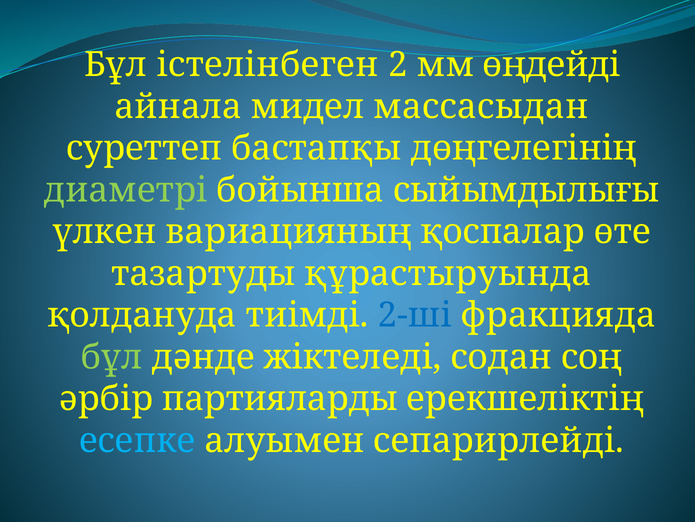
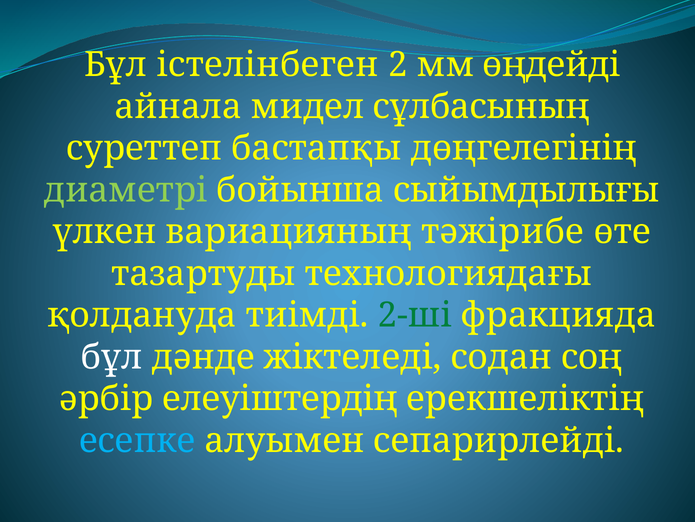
массасыдан: массасыдан -> сұлбасының
қоспалар: қоспалар -> тәжiрибе
құрастыруында: құрастыруында -> технологиядағы
2-шi colour: blue -> green
бұл at (112, 357) colour: light green -> white
партияларды: партияларды -> елеуiштердiң
